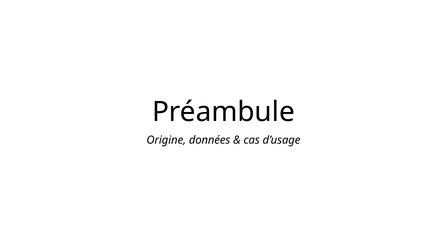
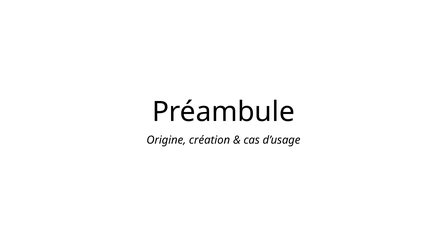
données: données -> création
